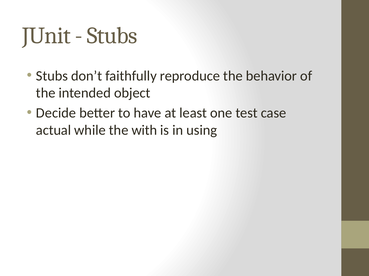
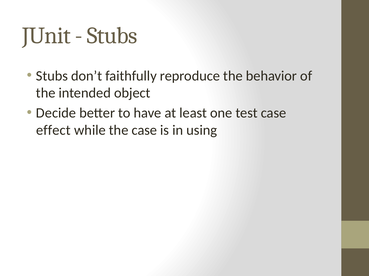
actual: actual -> effect
the with: with -> case
